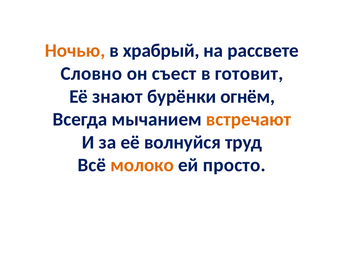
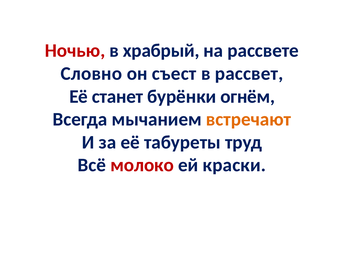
Ночью colour: orange -> red
готовит: готовит -> рассвет
знают: знают -> станет
волнуйся: волнуйся -> табуреты
молоко colour: orange -> red
просто: просто -> краски
